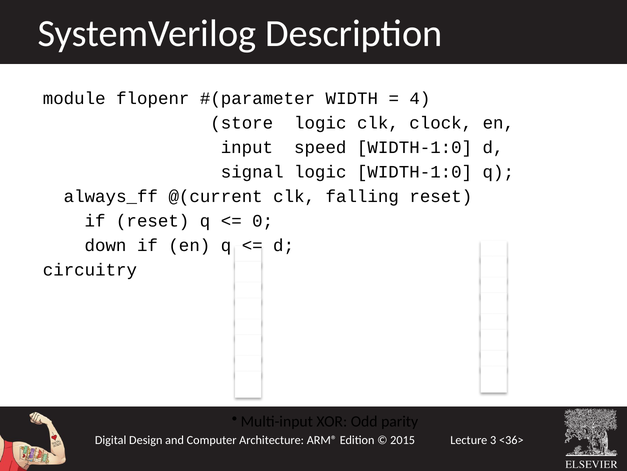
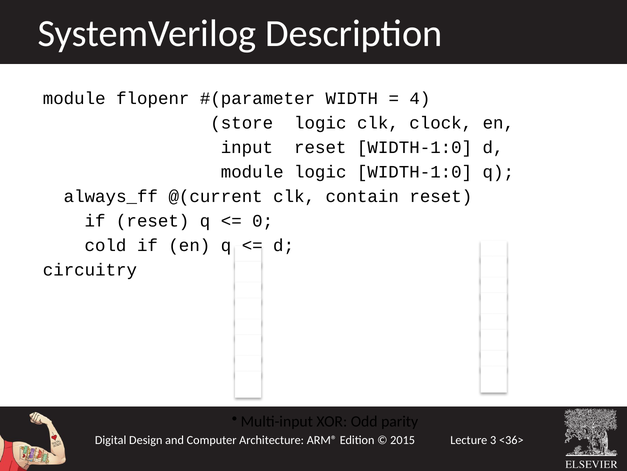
input speed: speed -> reset
signal at (252, 172): signal -> module
falling: falling -> contain
down: down -> cold
